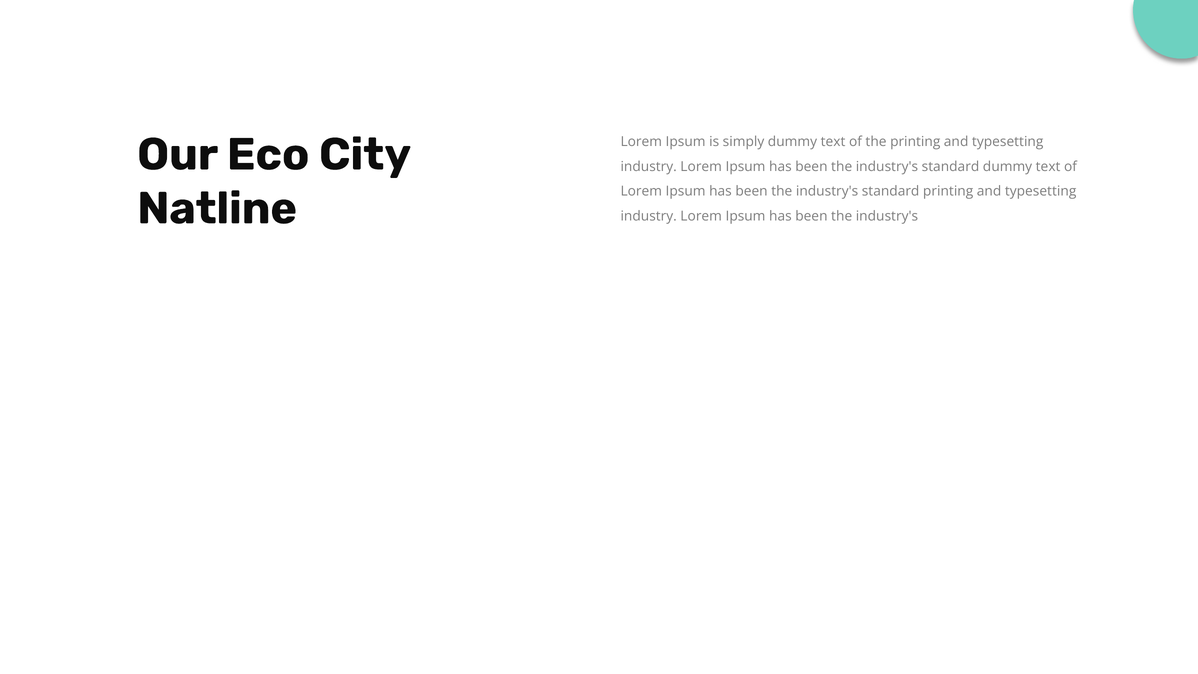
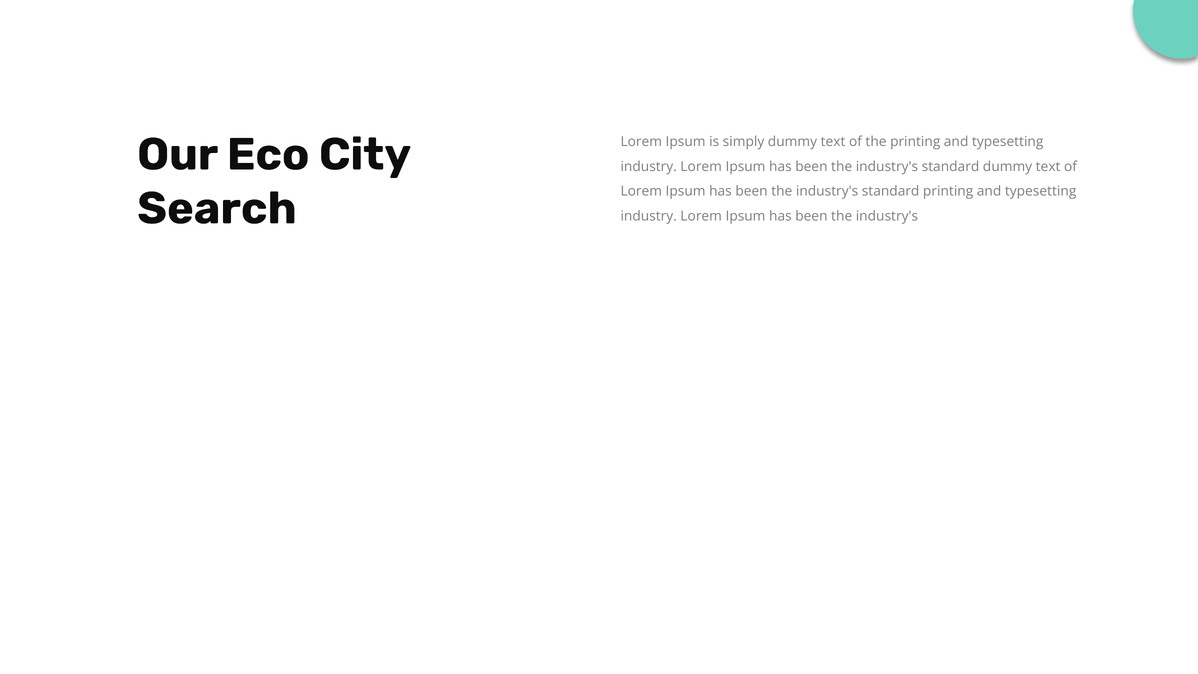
Natline: Natline -> Search
